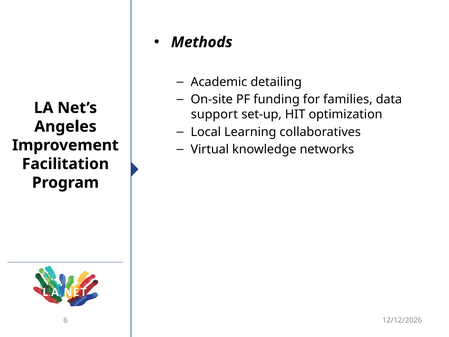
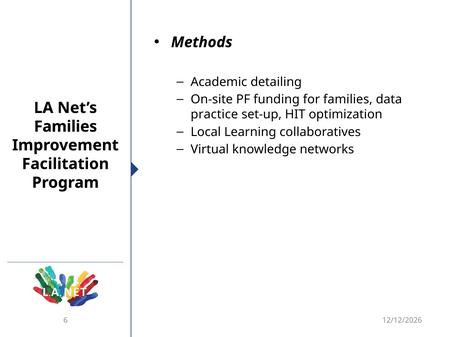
support: support -> practice
Angeles at (65, 126): Angeles -> Families
